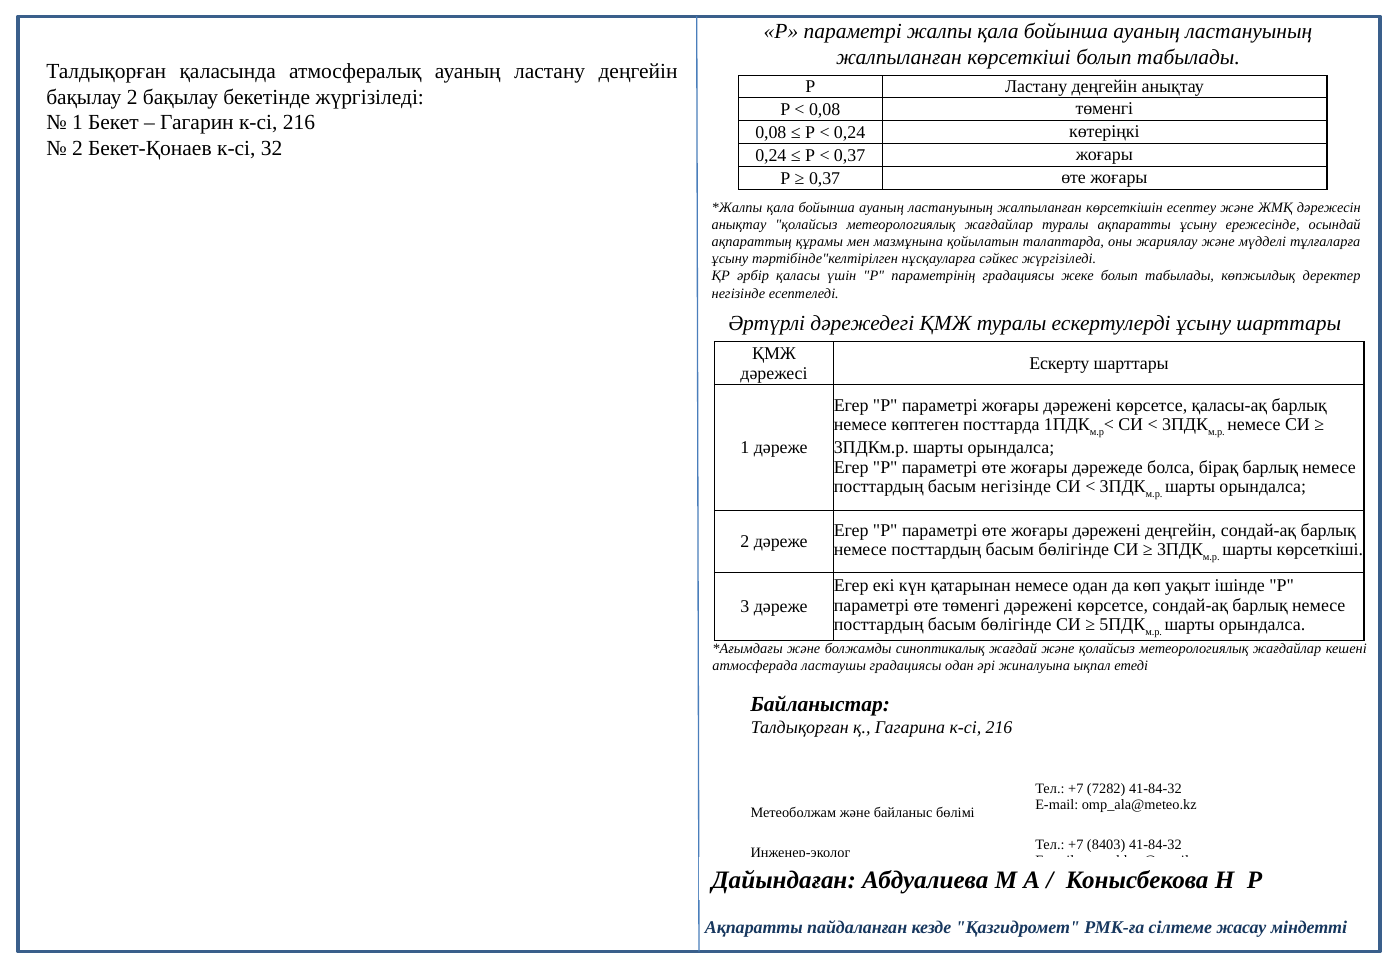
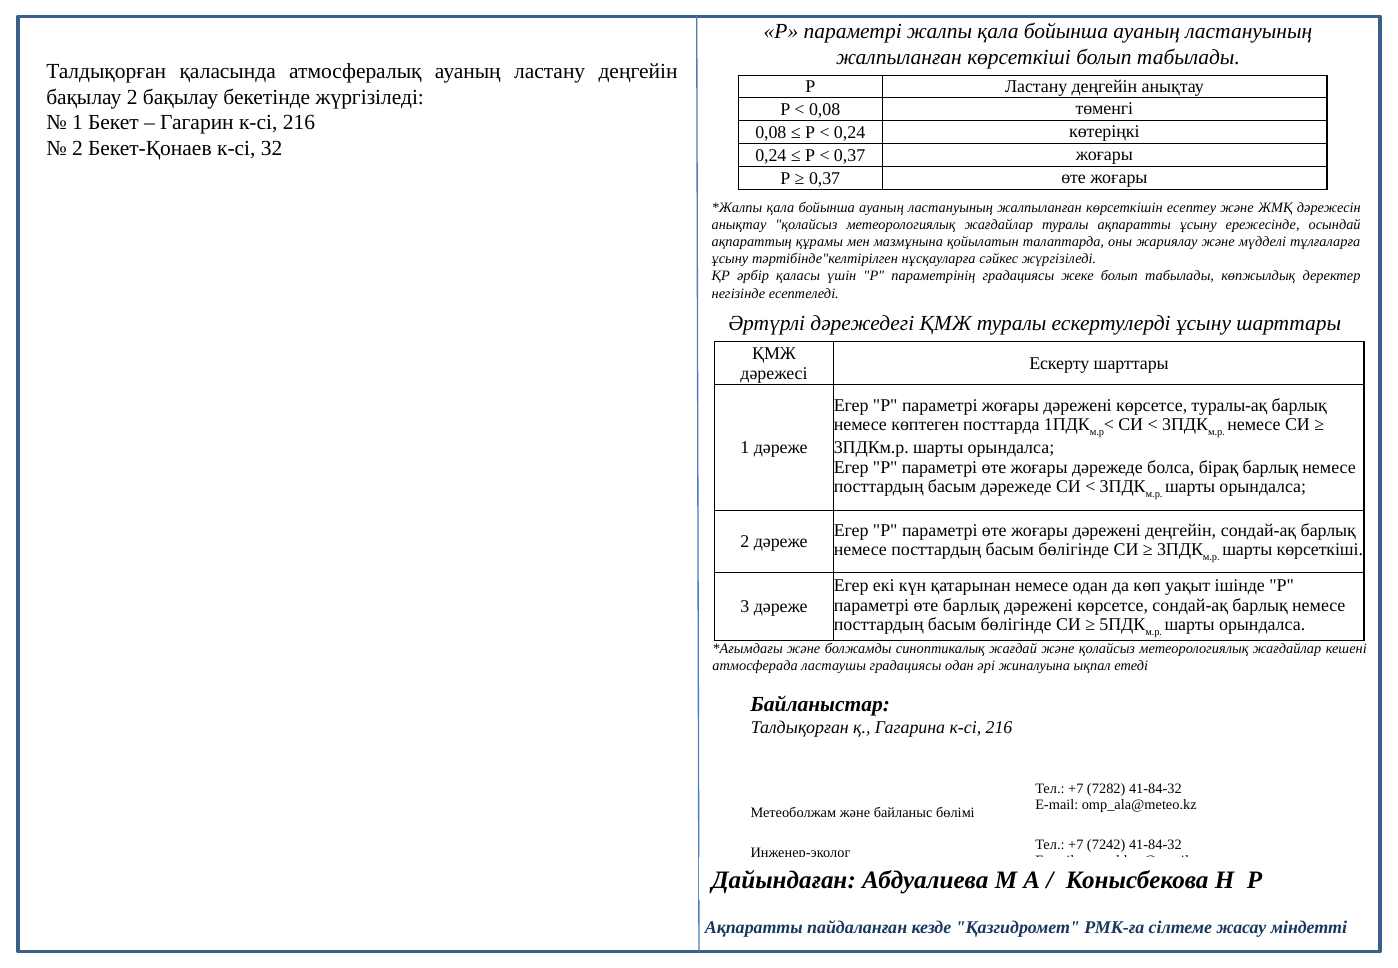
қаласы-ақ: қаласы-ақ -> туралы-ақ
басым негізінде: негізінде -> дәрежеде
өте төменгі: төменгі -> барлық
8403: 8403 -> 7242
